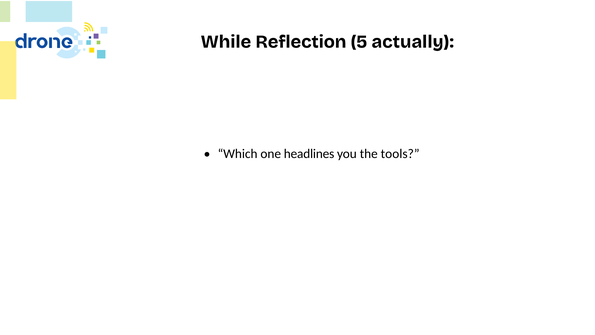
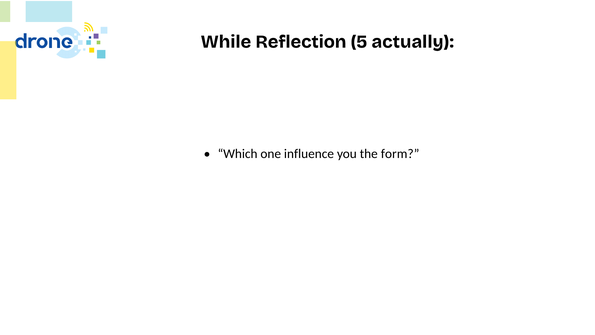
headlines: headlines -> influence
tools: tools -> form
